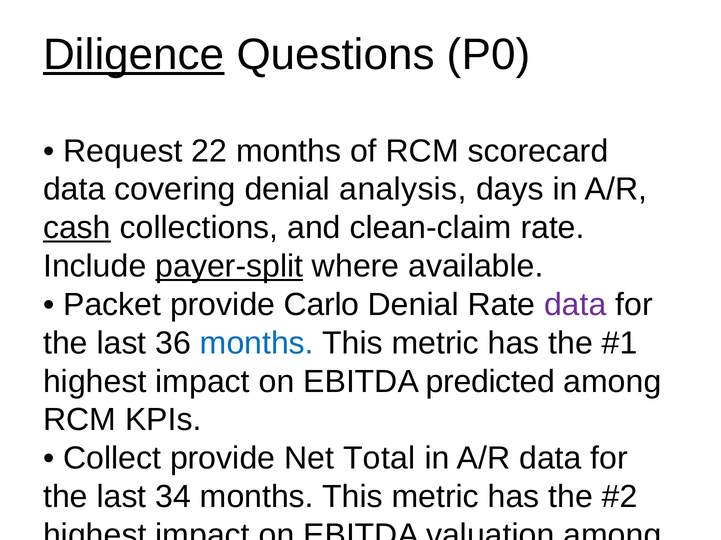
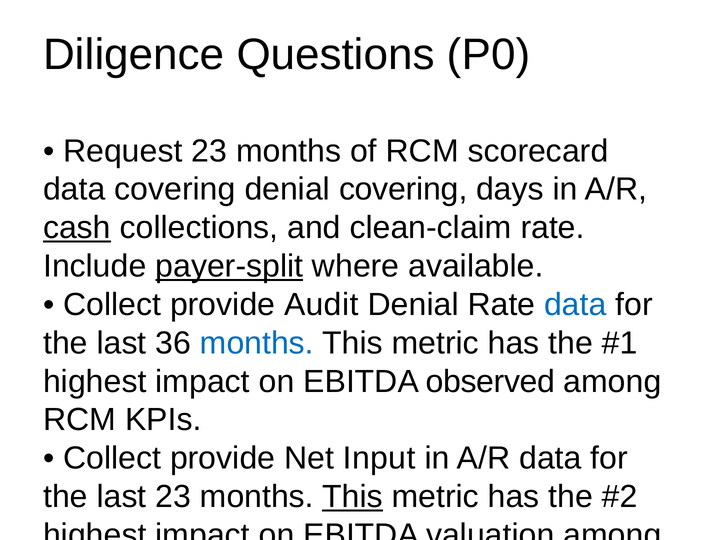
Diligence underline: present -> none
Request 22: 22 -> 23
denial analysis: analysis -> covering
Packet at (112, 305): Packet -> Collect
Carlo: Carlo -> Audit
data at (575, 305) colour: purple -> blue
predicted: predicted -> observed
Total: Total -> Input
last 34: 34 -> 23
This at (353, 497) underline: none -> present
